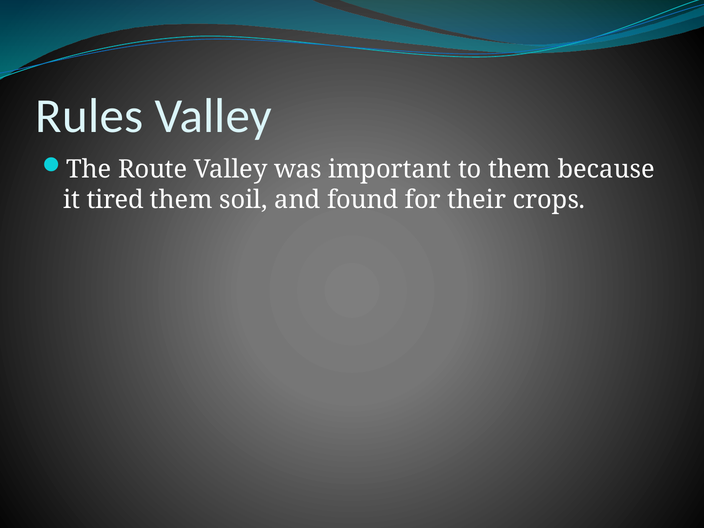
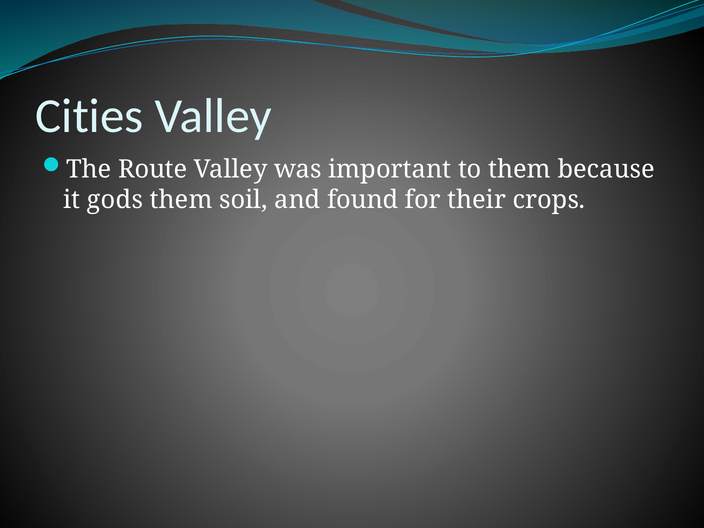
Rules: Rules -> Cities
tired: tired -> gods
